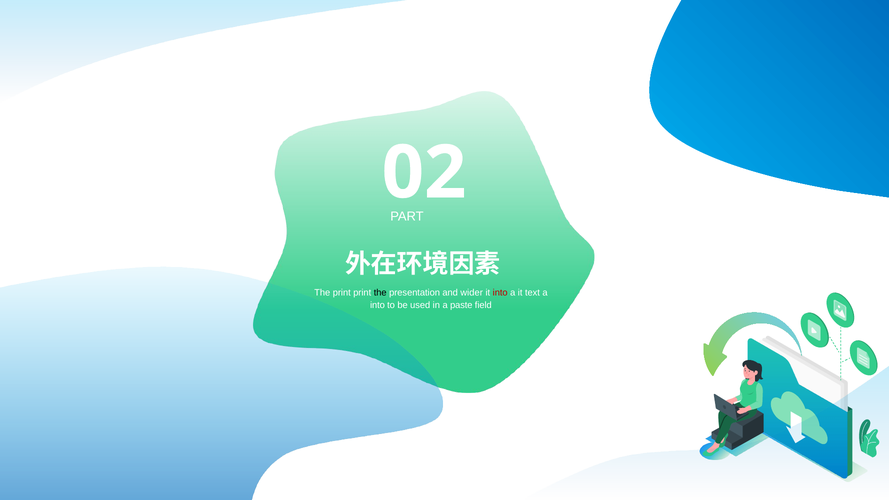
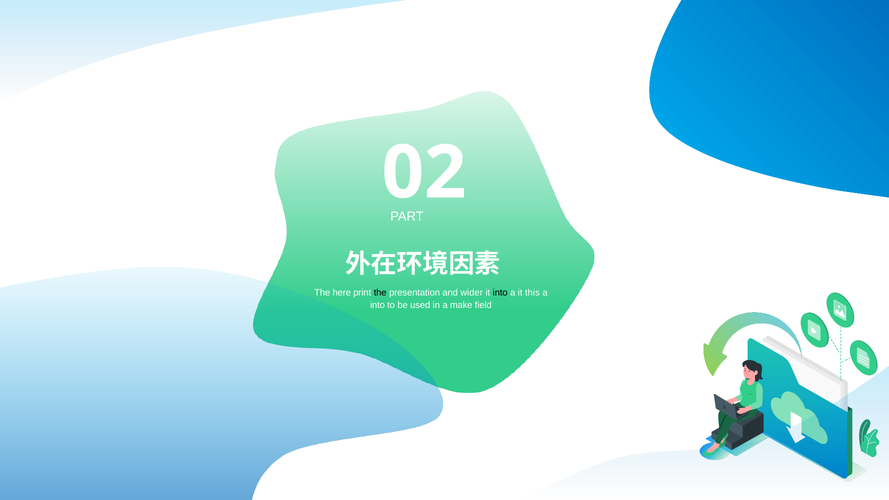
The print: print -> here
into at (500, 293) colour: red -> black
text: text -> this
paste: paste -> make
